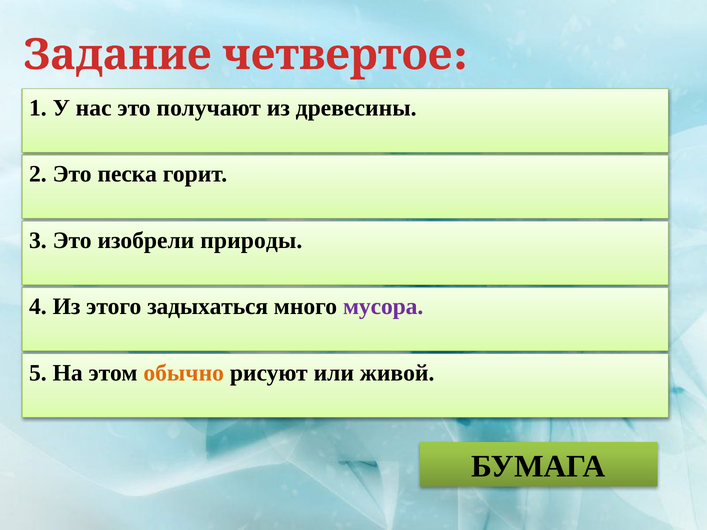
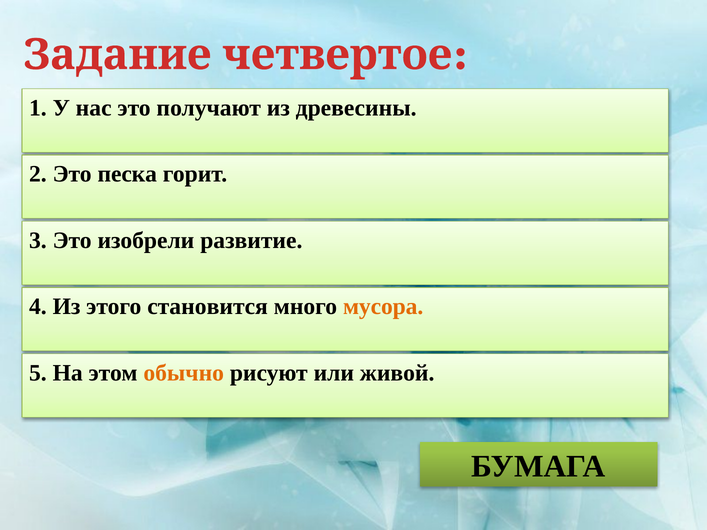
природы: природы -> развитие
задыхаться: задыхаться -> становится
мусора colour: purple -> orange
